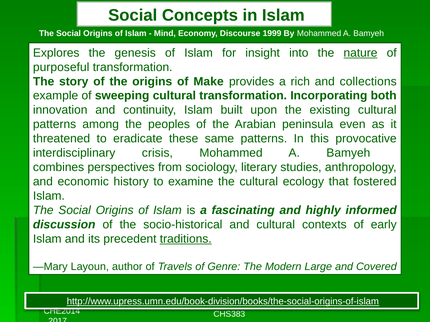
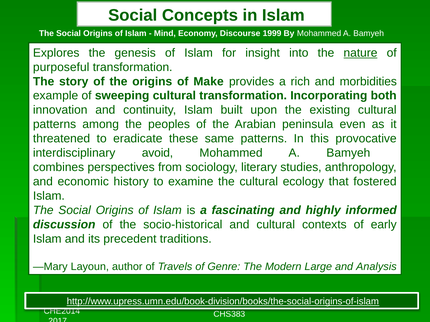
collections: collections -> morbidities
crisis: crisis -> avoid
traditions underline: present -> none
Covered: Covered -> Analysis
